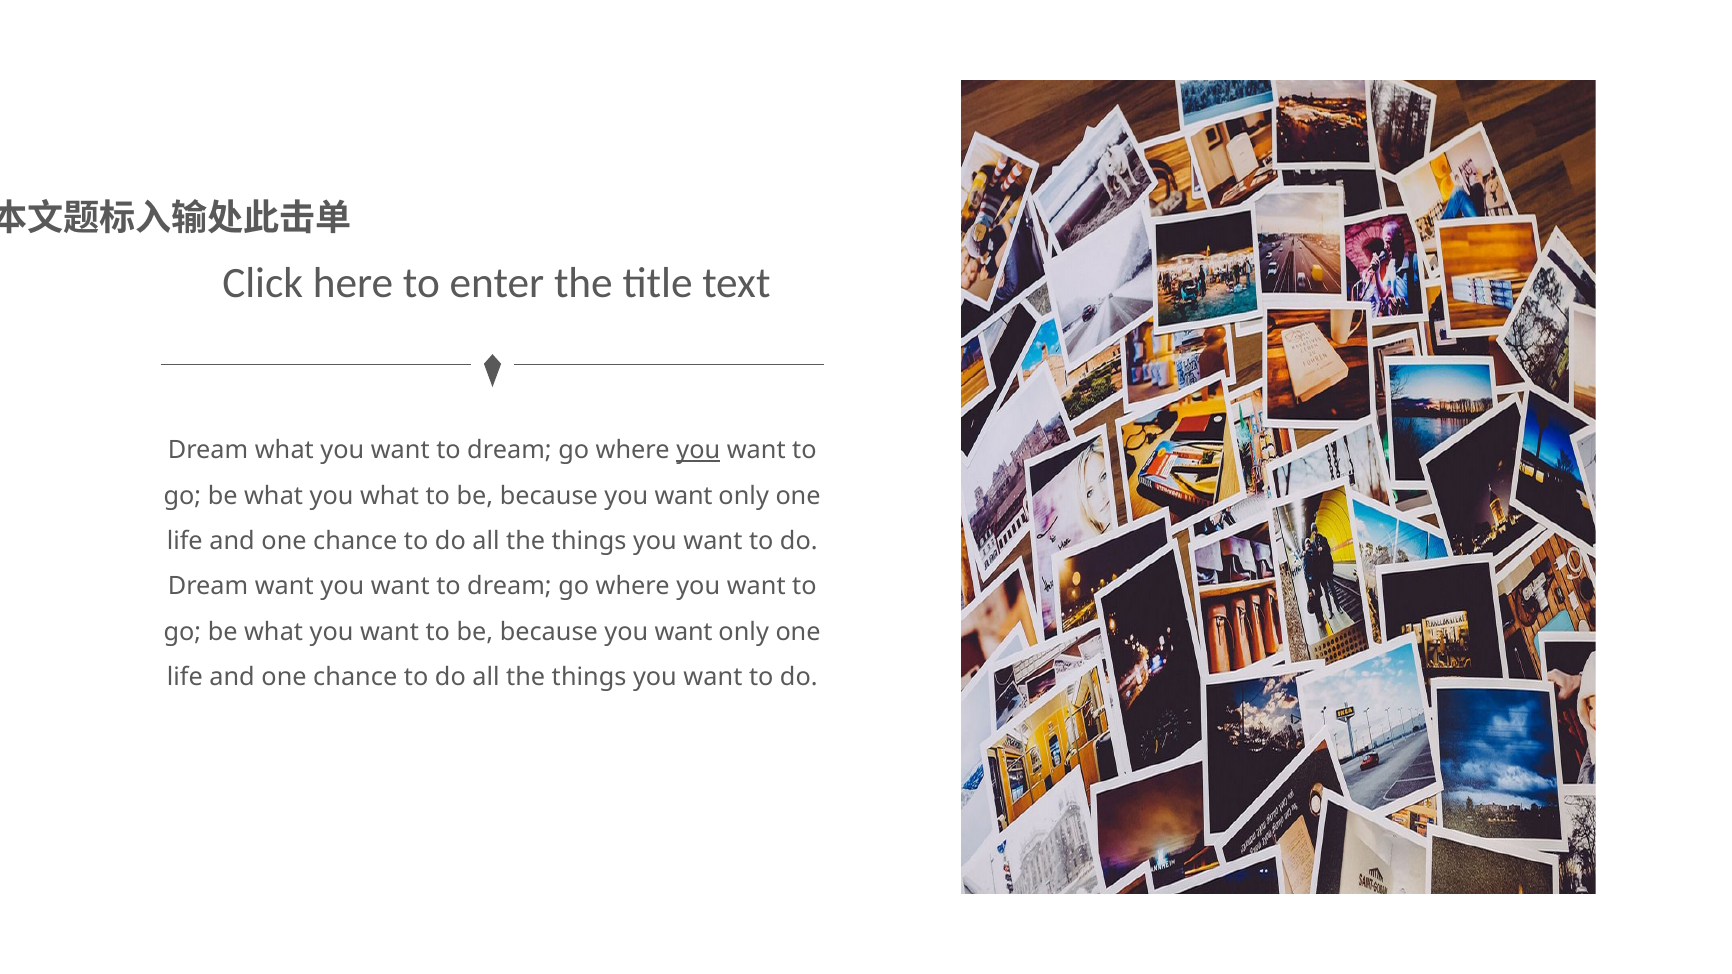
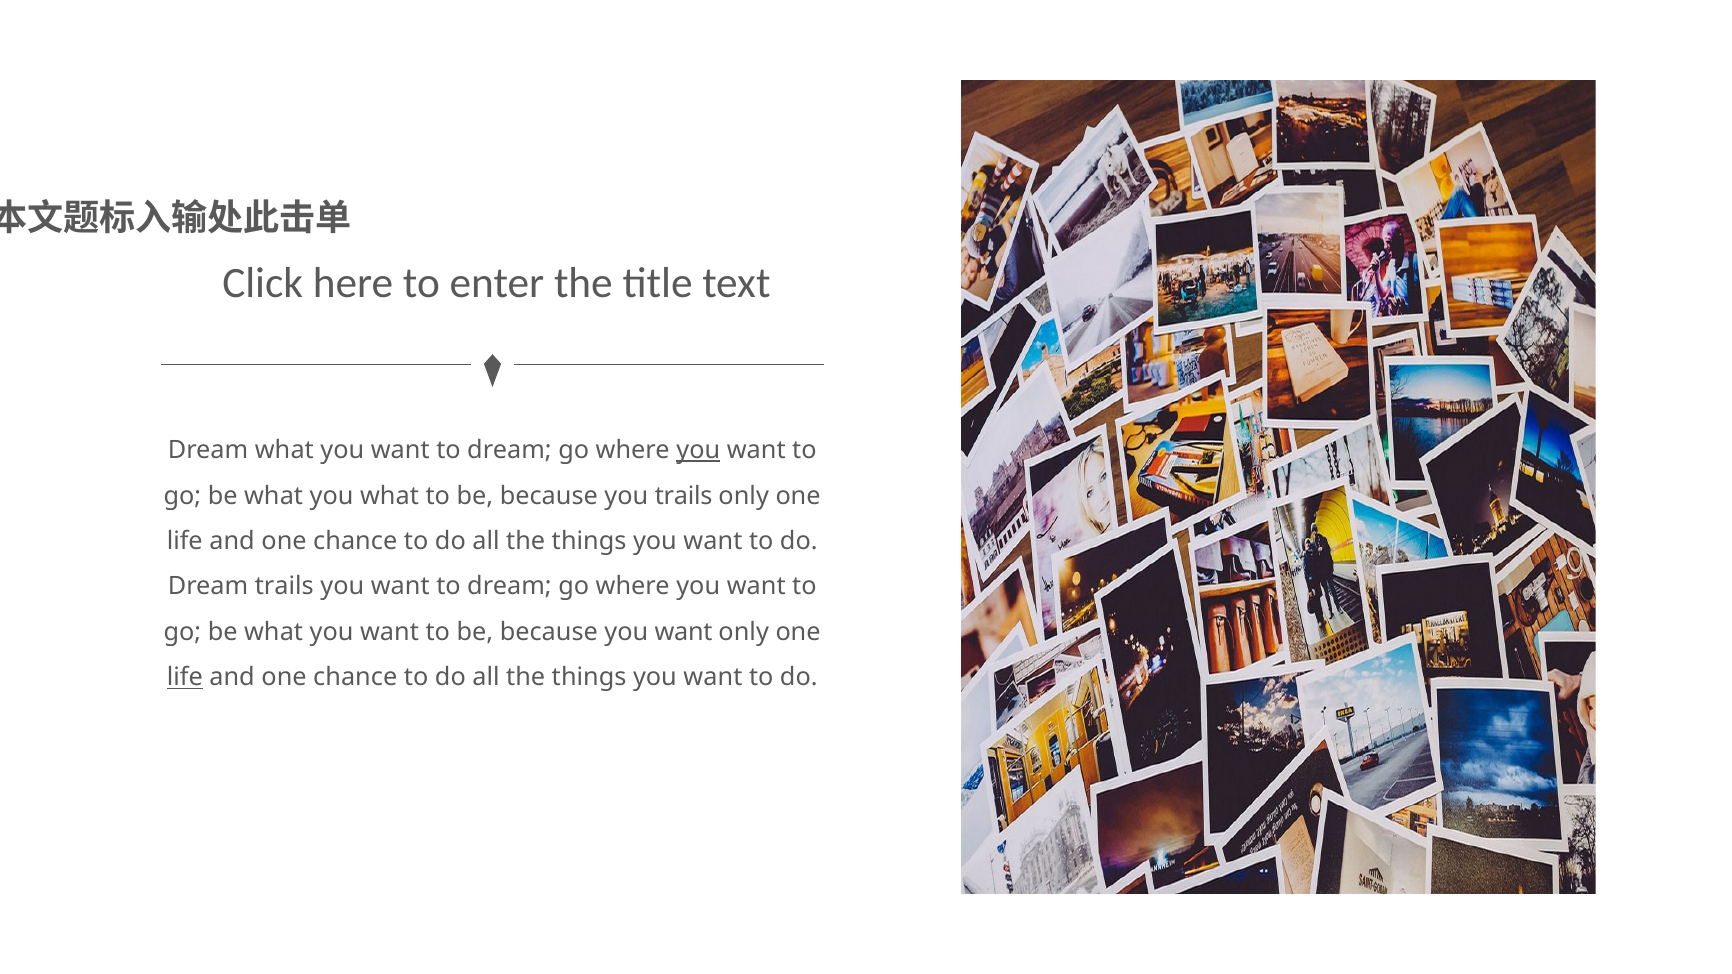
want at (684, 496): want -> trails
Dream want: want -> trails
life at (185, 678) underline: none -> present
